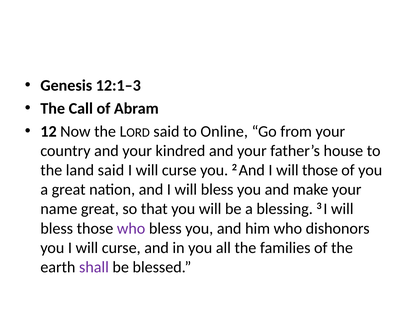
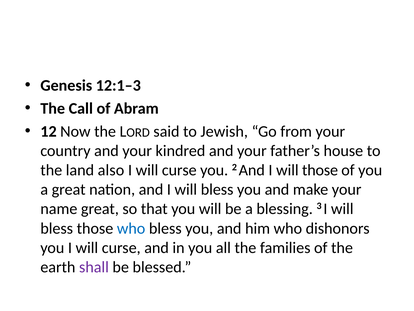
Online: Online -> Jewish
land said: said -> also
who at (131, 228) colour: purple -> blue
